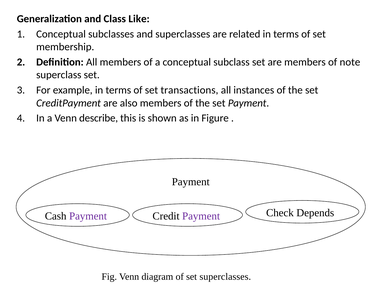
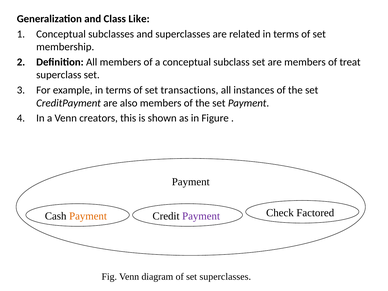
note: note -> treat
describe: describe -> creators
Payment at (88, 216) colour: purple -> orange
Depends: Depends -> Factored
